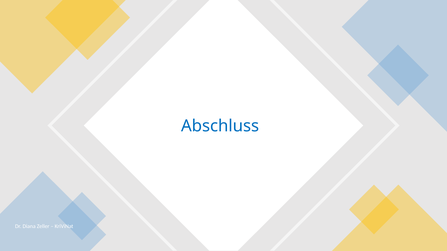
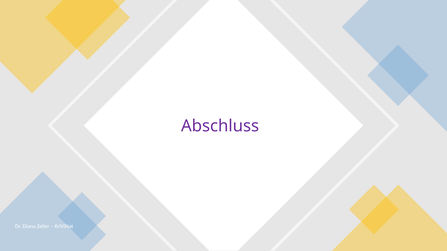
Abschluss colour: blue -> purple
